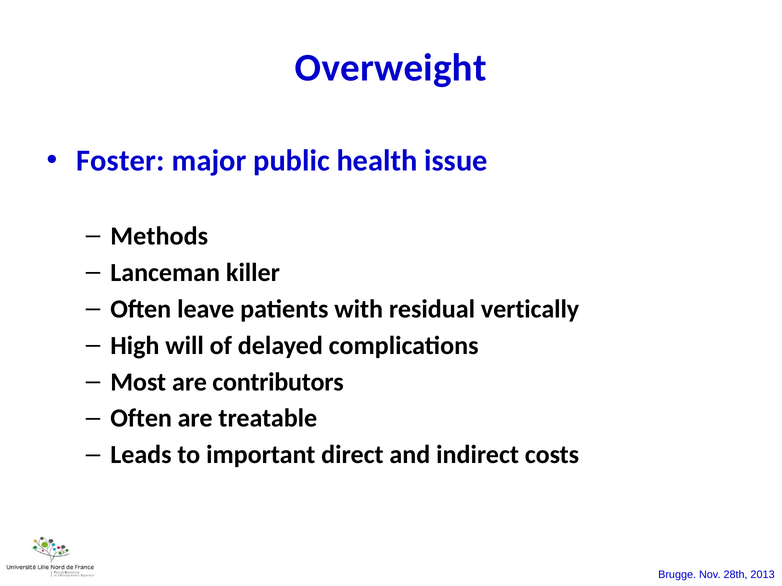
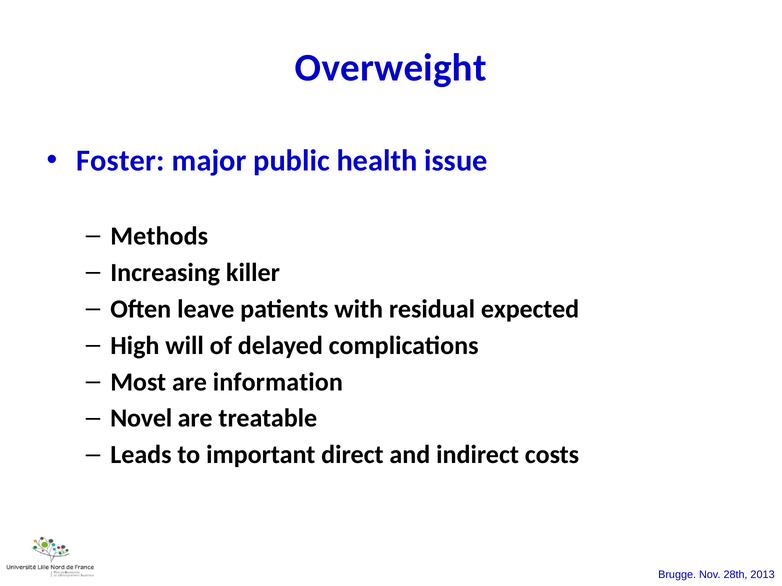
Lanceman: Lanceman -> Increasing
vertically: vertically -> expected
contributors: contributors -> information
Often at (141, 419): Often -> Novel
